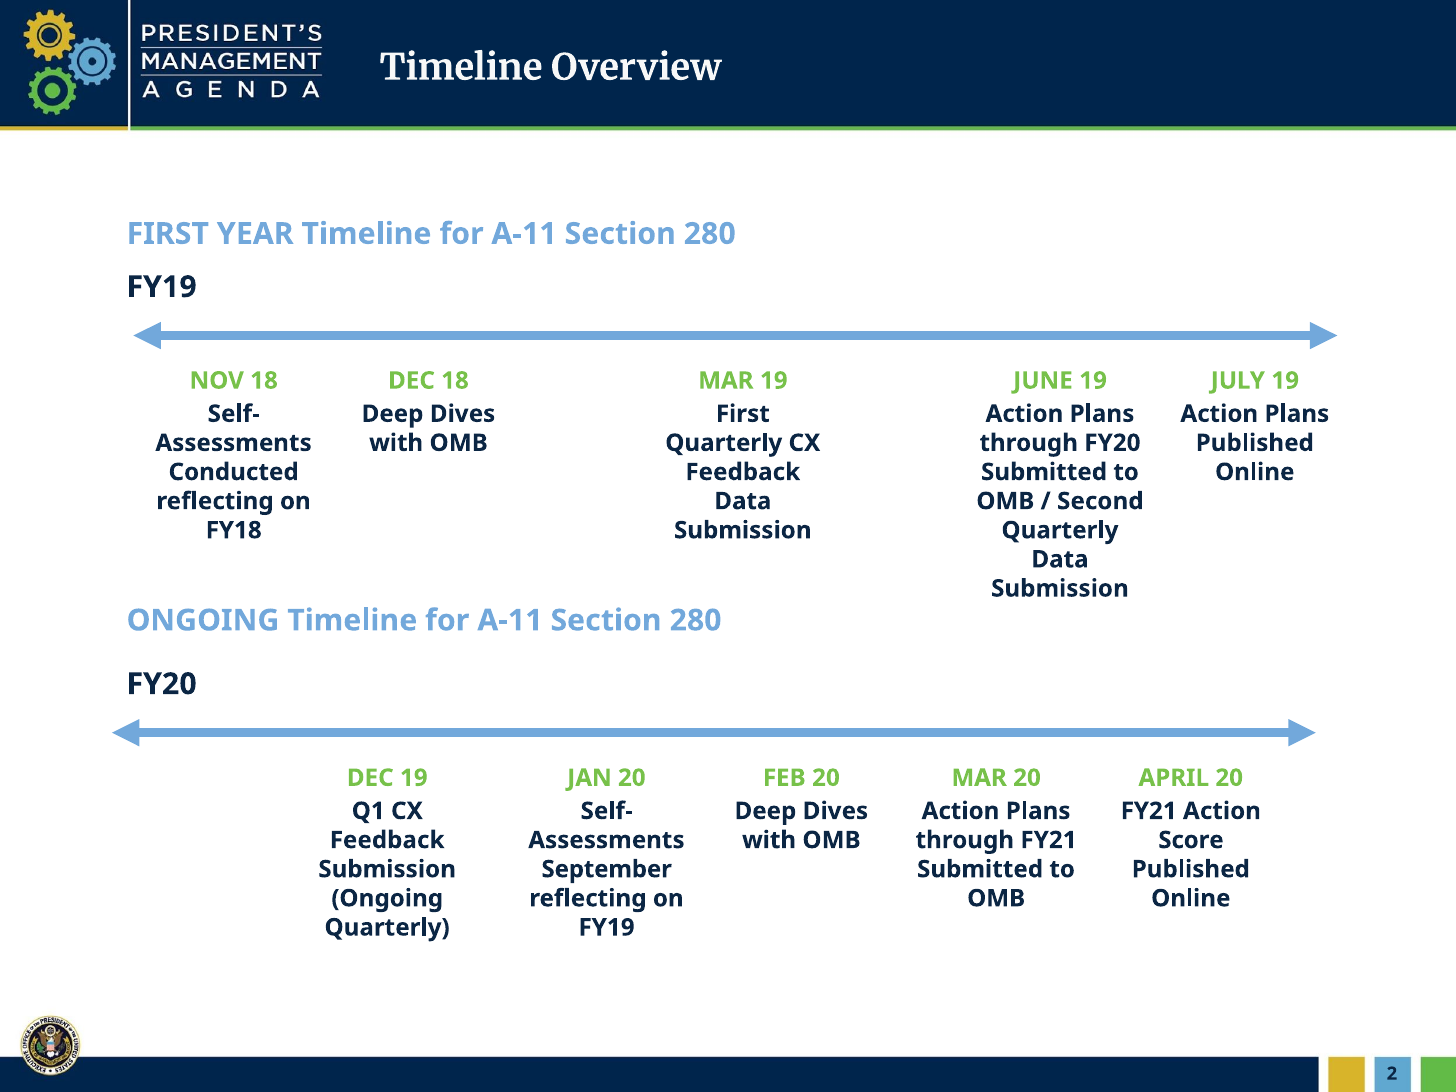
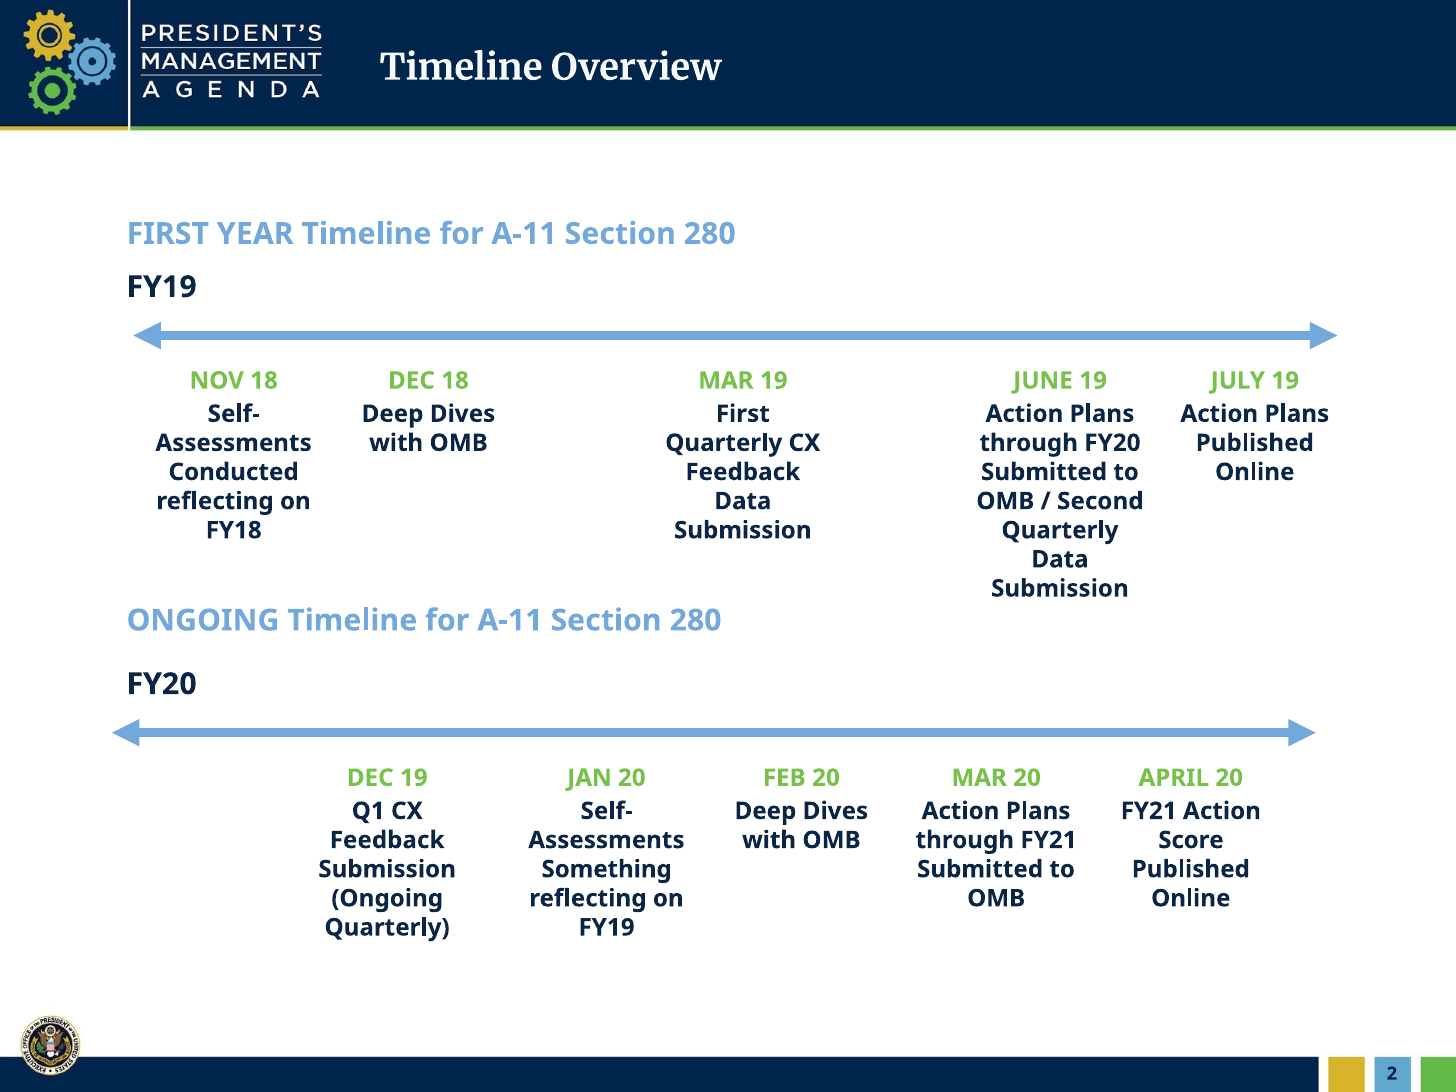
September: September -> Something
